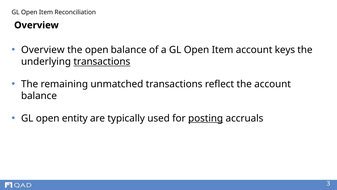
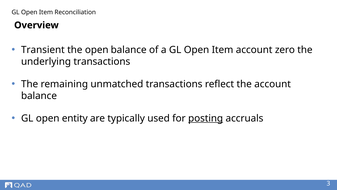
Overview at (43, 50): Overview -> Transient
keys: keys -> zero
transactions at (102, 62) underline: present -> none
